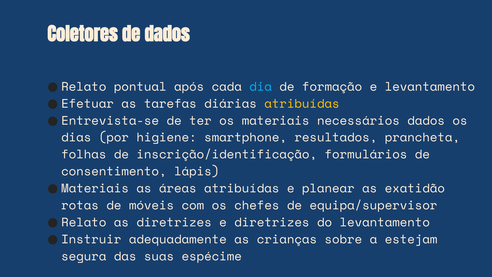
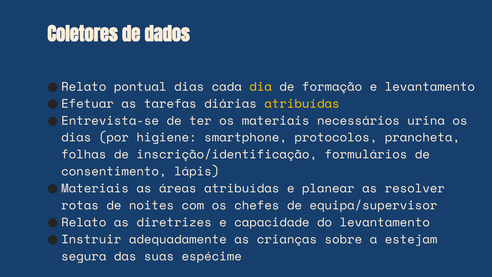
pontual após: após -> dias
dia colour: light blue -> yellow
necessários dados: dados -> urina
resultados: resultados -> protocolos
exatidão: exatidão -> resolver
móveis: móveis -> noites
e diretrizes: diretrizes -> capacidade
